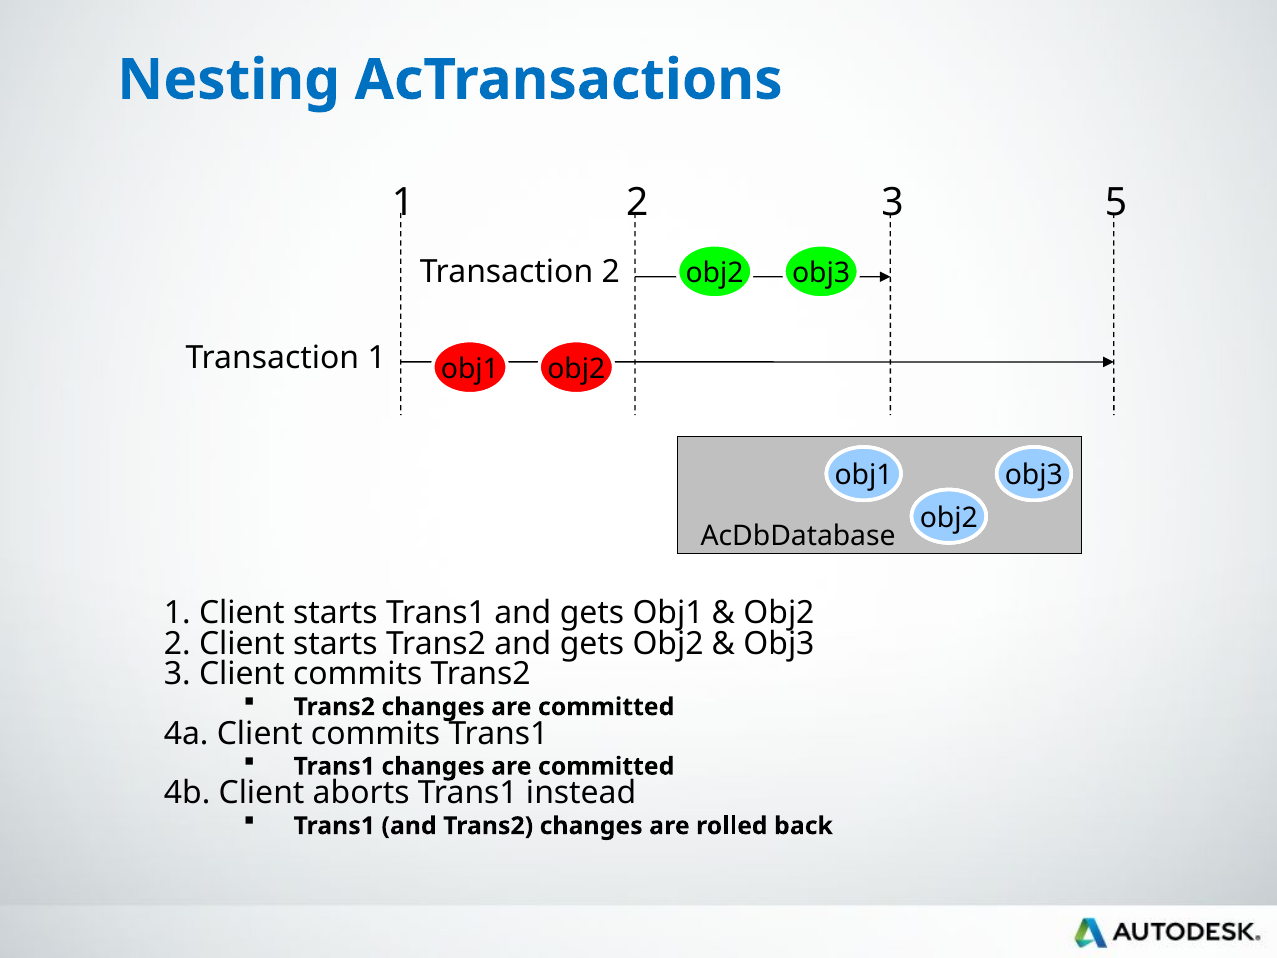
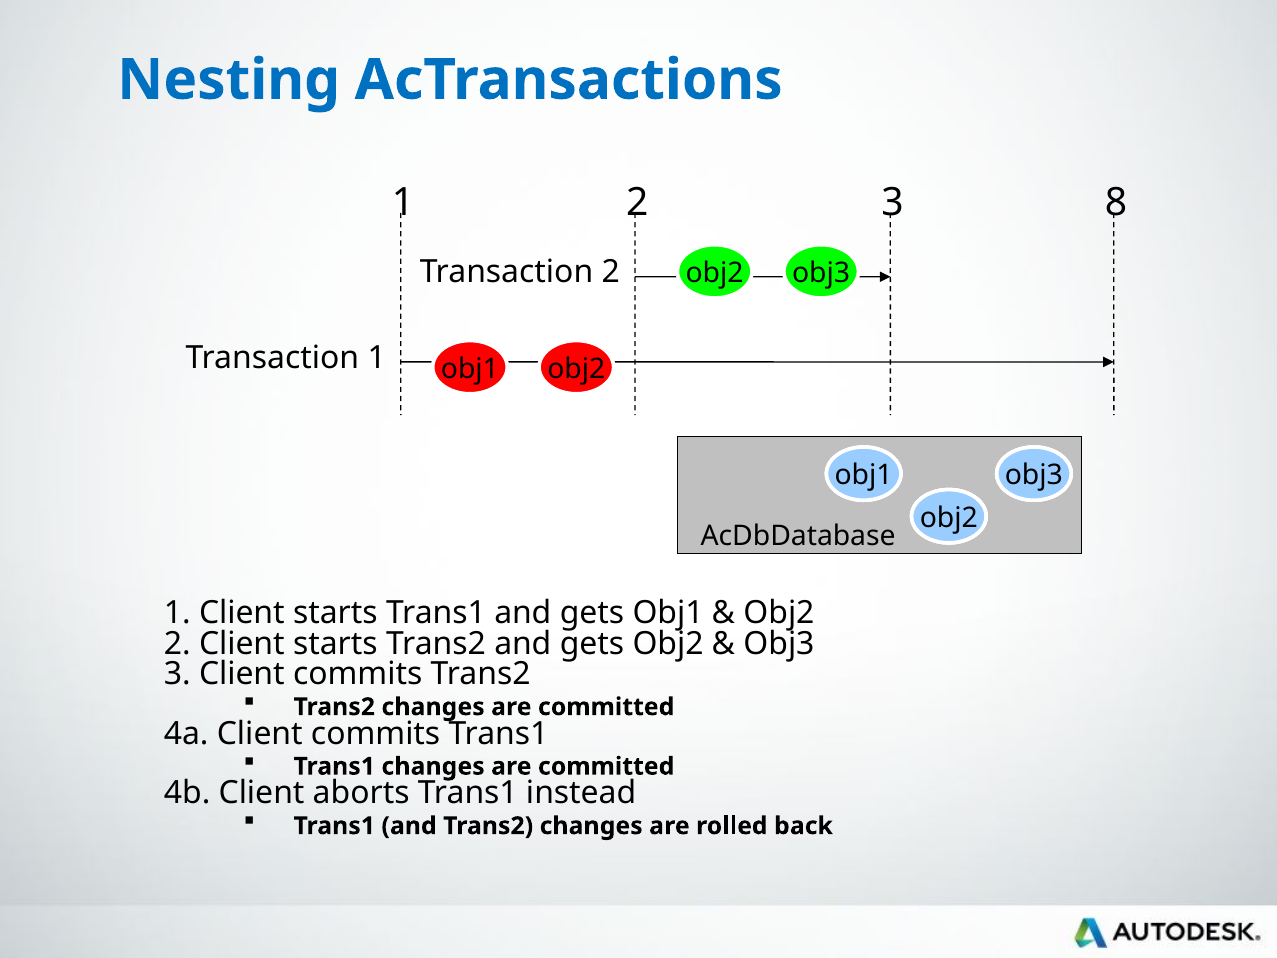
5: 5 -> 8
